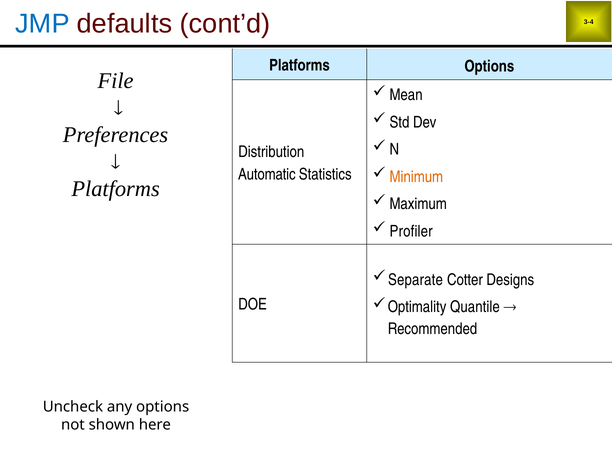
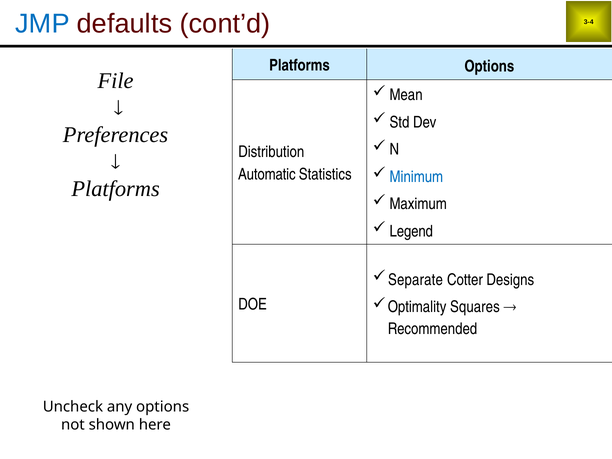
Minimum colour: orange -> blue
Profiler: Profiler -> Legend
Quantile: Quantile -> Squares
